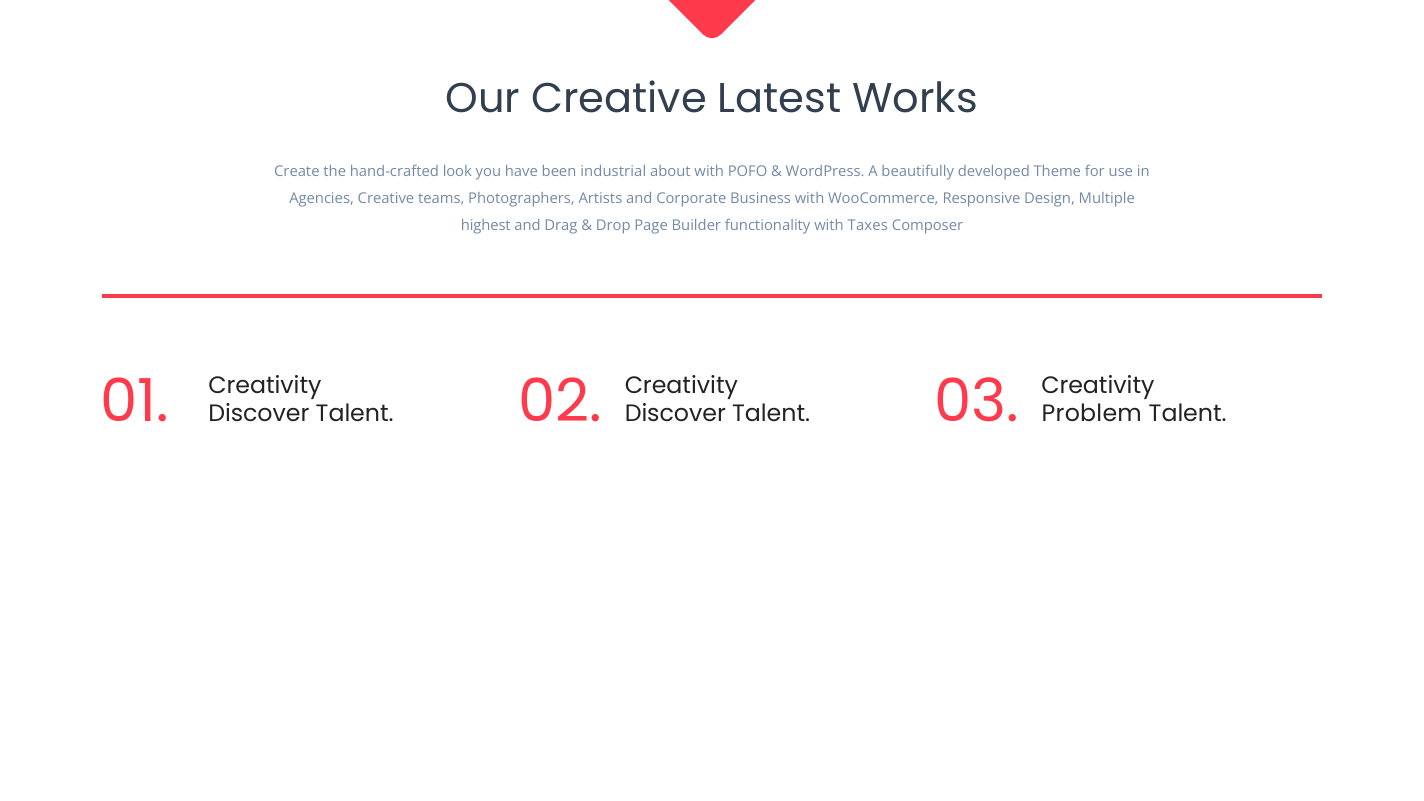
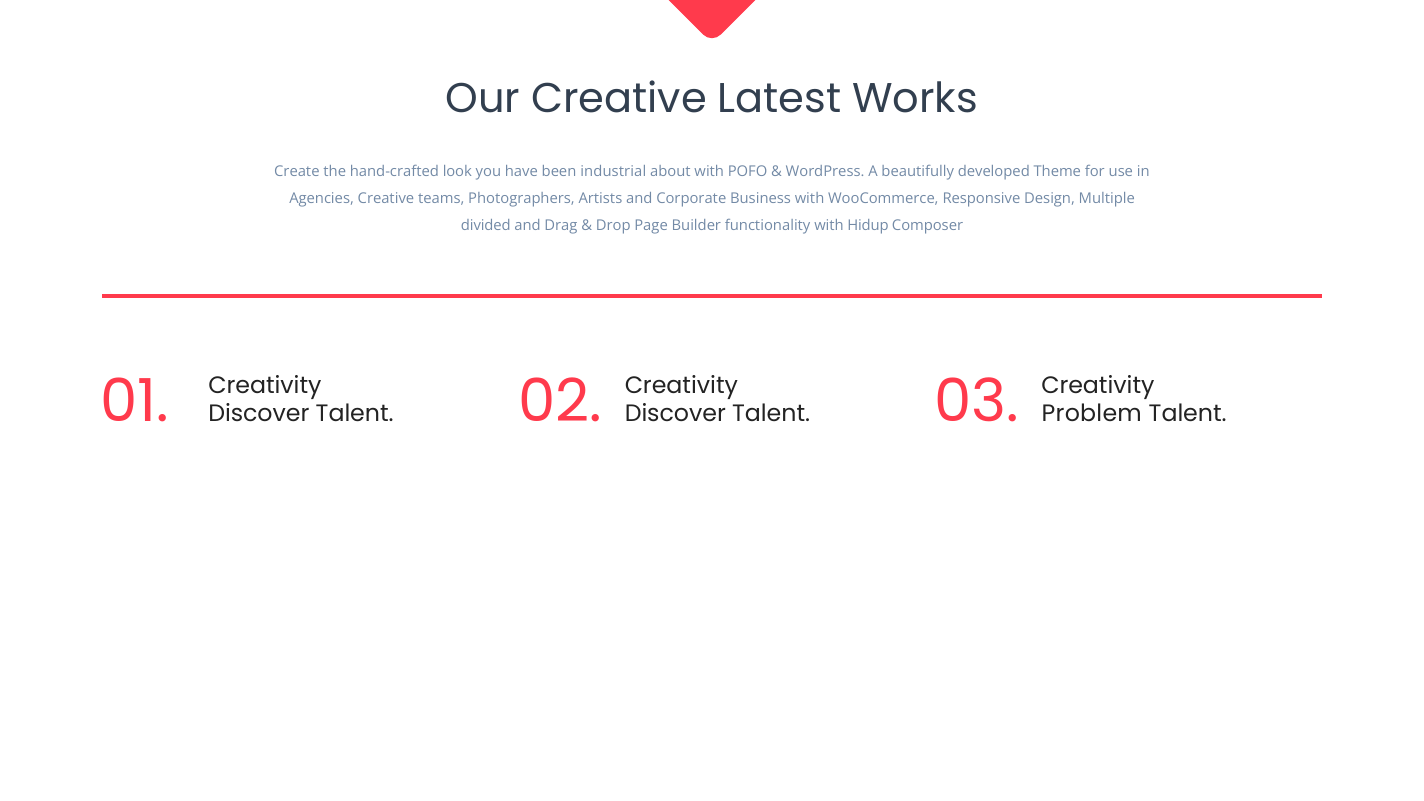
highest: highest -> divided
Taxes: Taxes -> Hidup
